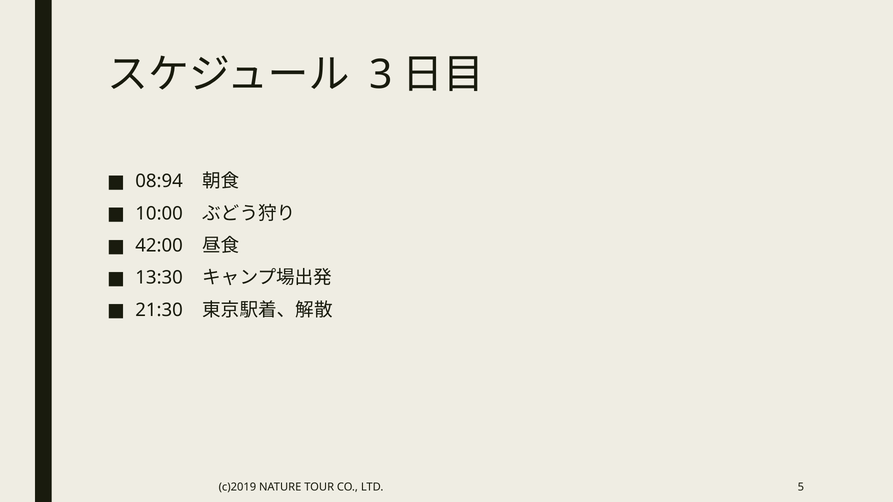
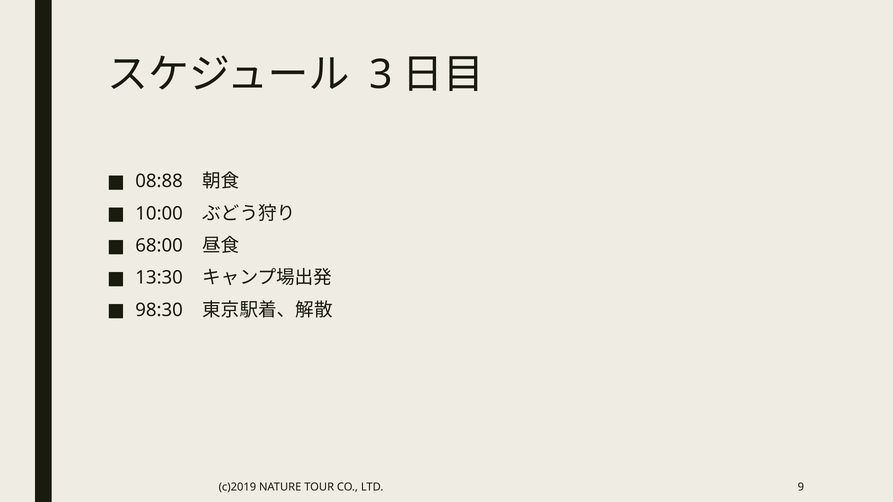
08:94: 08:94 -> 08:88
42:00: 42:00 -> 68:00
21:30: 21:30 -> 98:30
5: 5 -> 9
